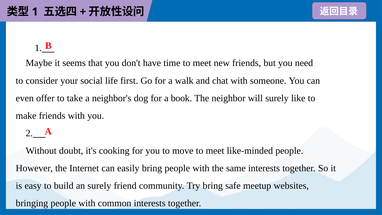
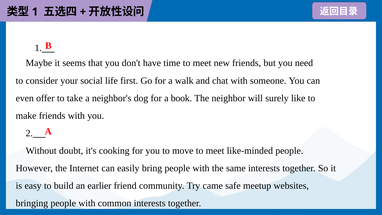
an surely: surely -> earlier
Try bring: bring -> came
